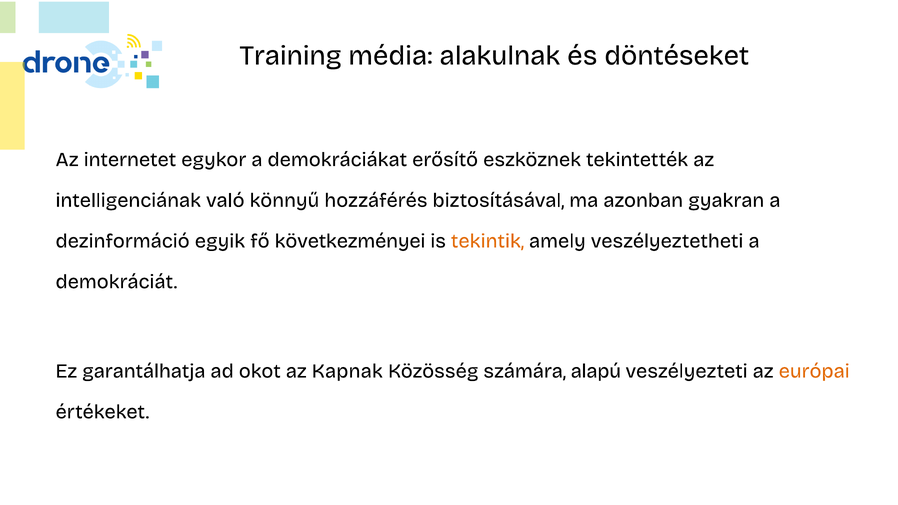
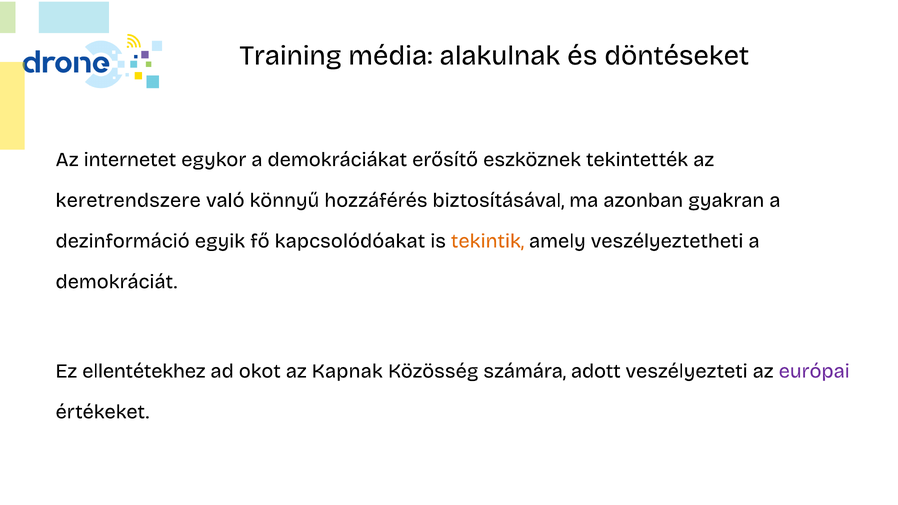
intelligenciának: intelligenciának -> keretrendszere
következményei: következményei -> kapcsolódóakat
garantálhatja: garantálhatja -> ellentétekhez
alapú: alapú -> adott
európai colour: orange -> purple
